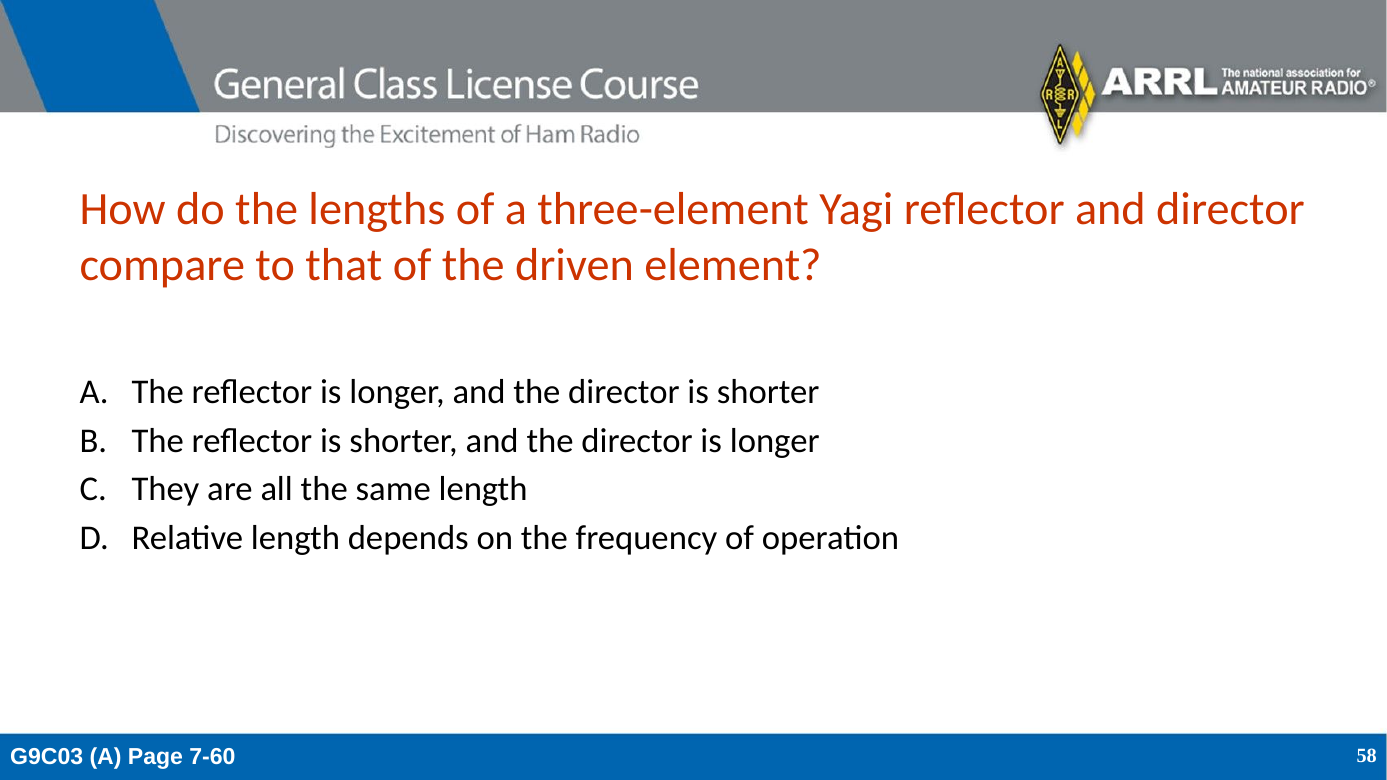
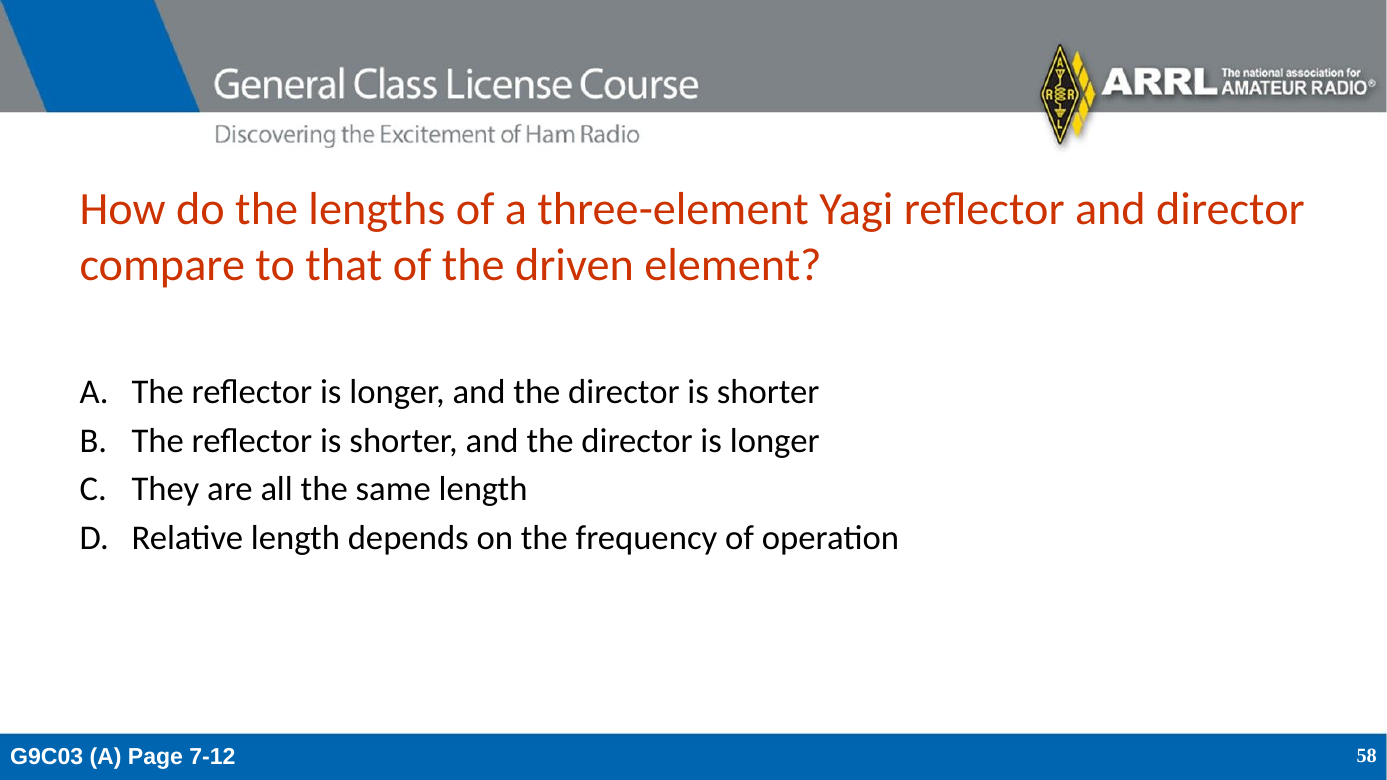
7-60: 7-60 -> 7-12
